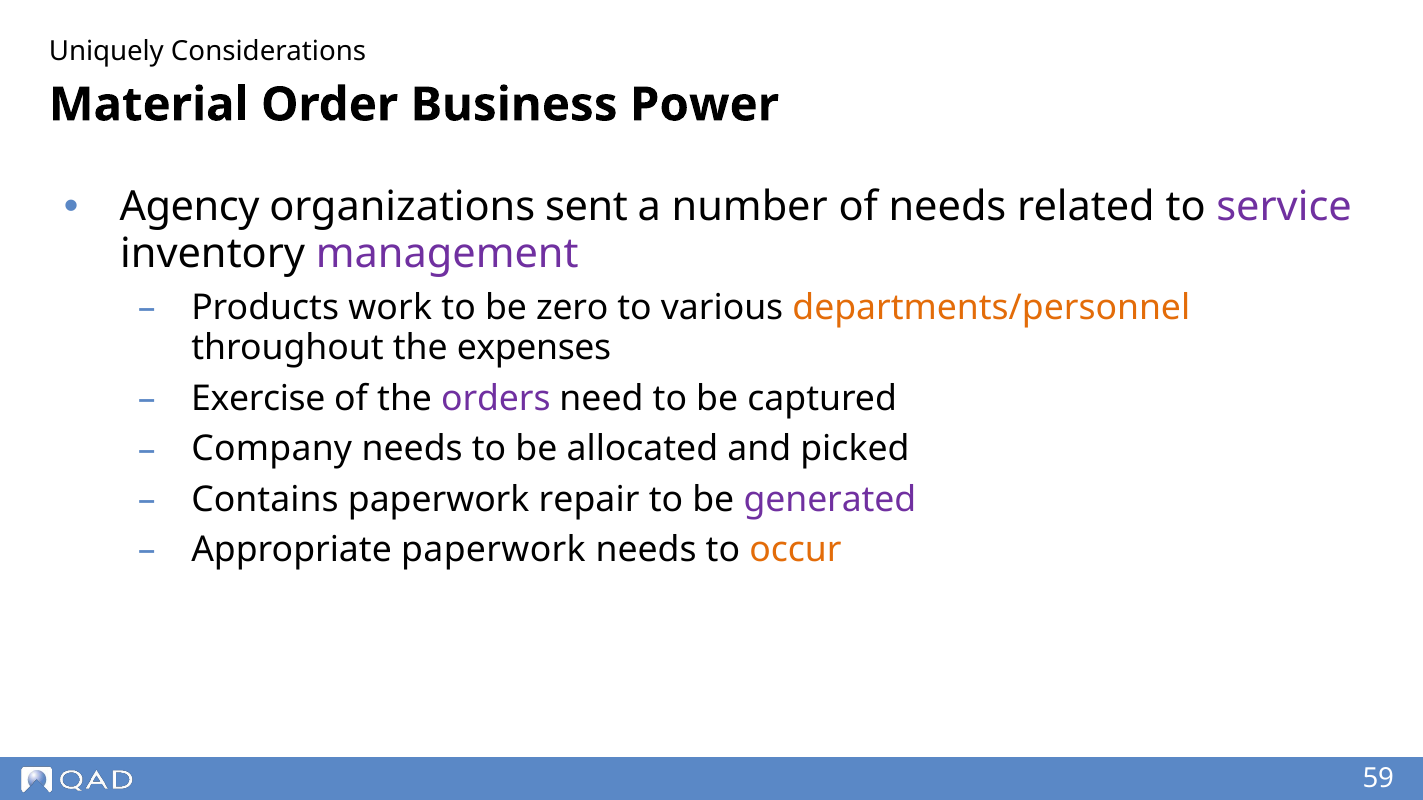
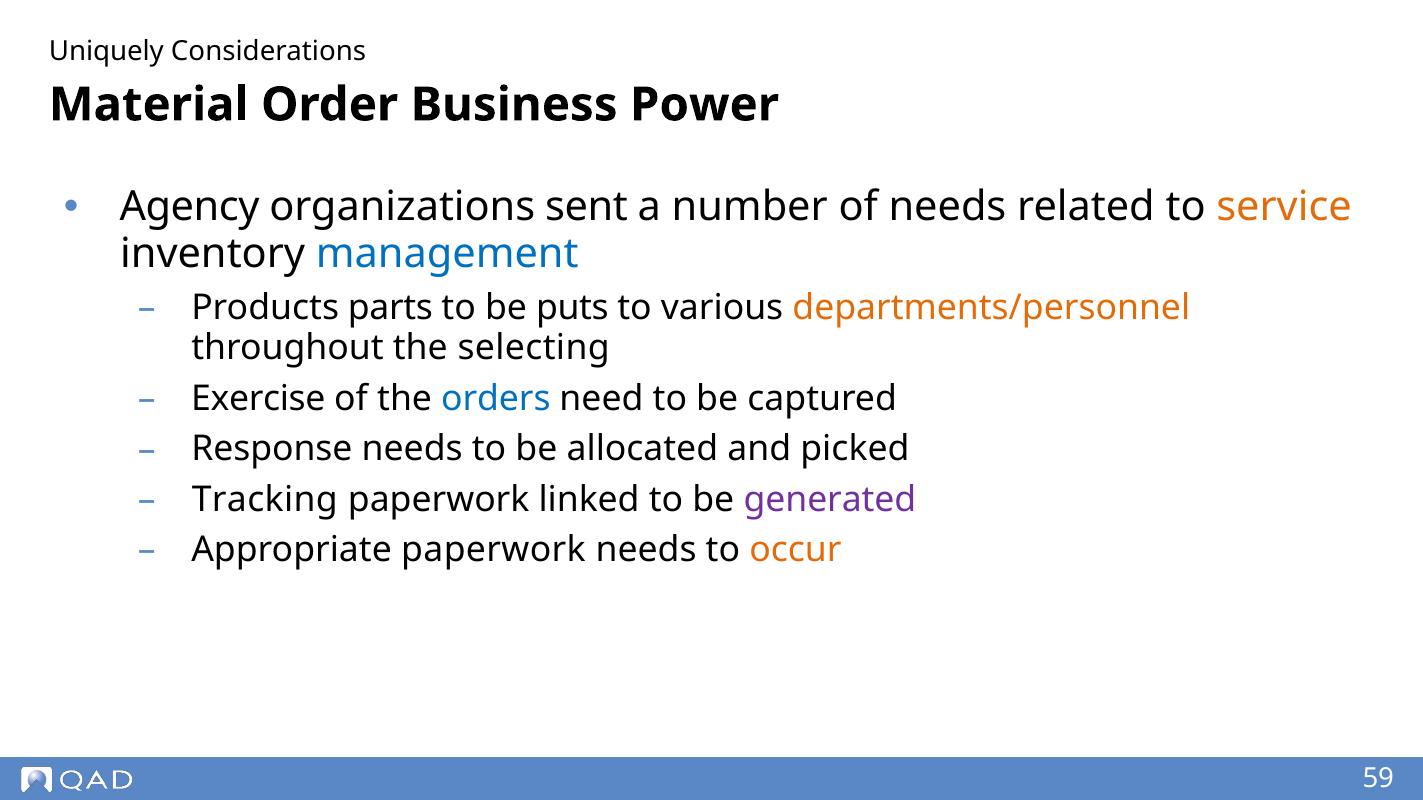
service colour: purple -> orange
management colour: purple -> blue
work: work -> parts
zero: zero -> puts
expenses: expenses -> selecting
orders colour: purple -> blue
Company: Company -> Response
Contains: Contains -> Tracking
repair: repair -> linked
